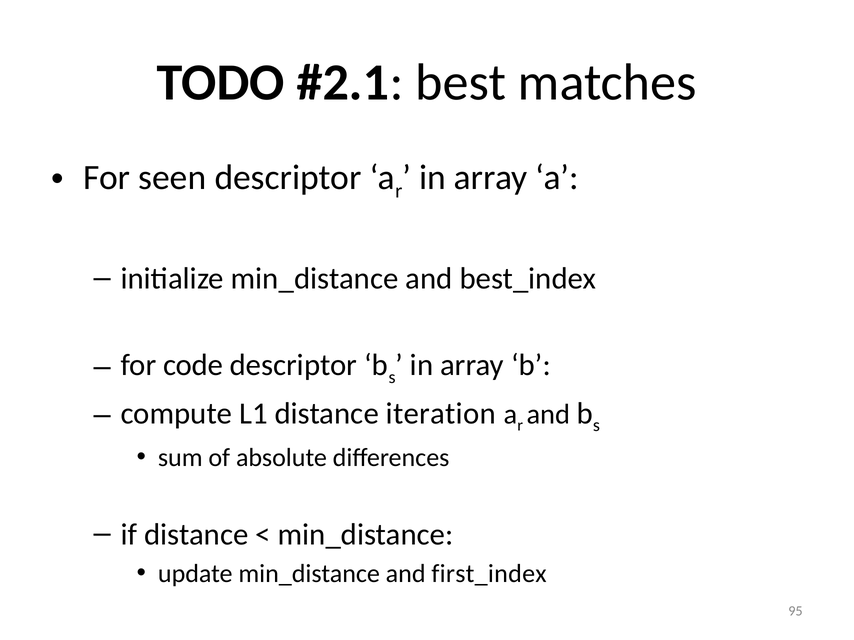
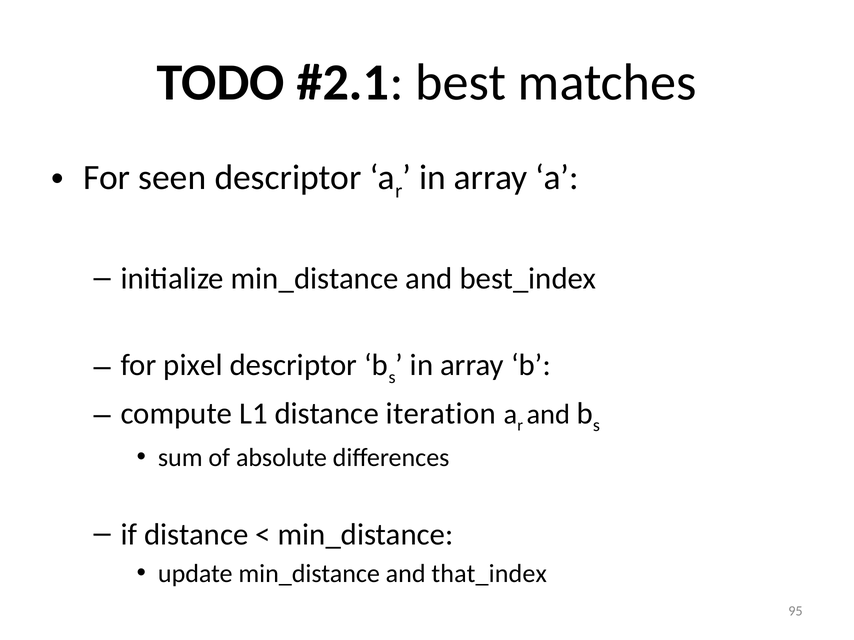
code: code -> pixel
first_index: first_index -> that_index
